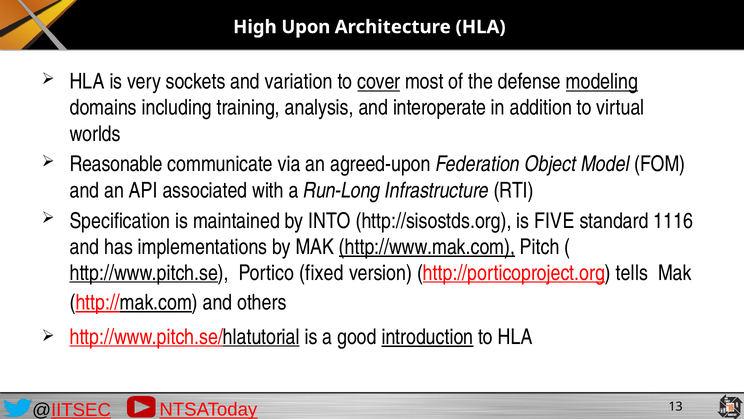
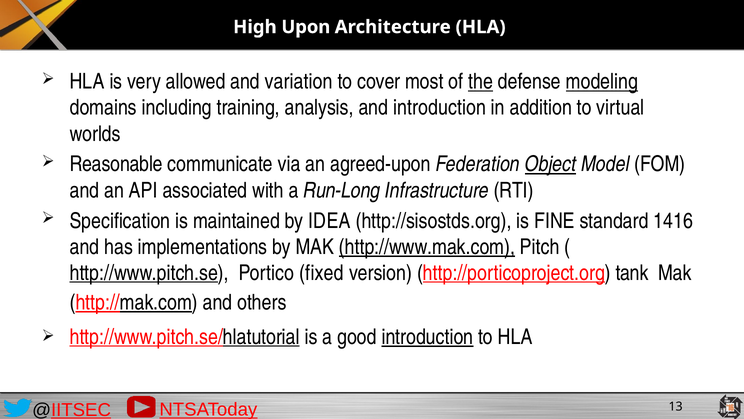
sockets: sockets -> allowed
cover underline: present -> none
the underline: none -> present
and interoperate: interoperate -> introduction
Object underline: none -> present
INTO: INTO -> IDEA
FIVE: FIVE -> FINE
1116: 1116 -> 1416
tells: tells -> tank
